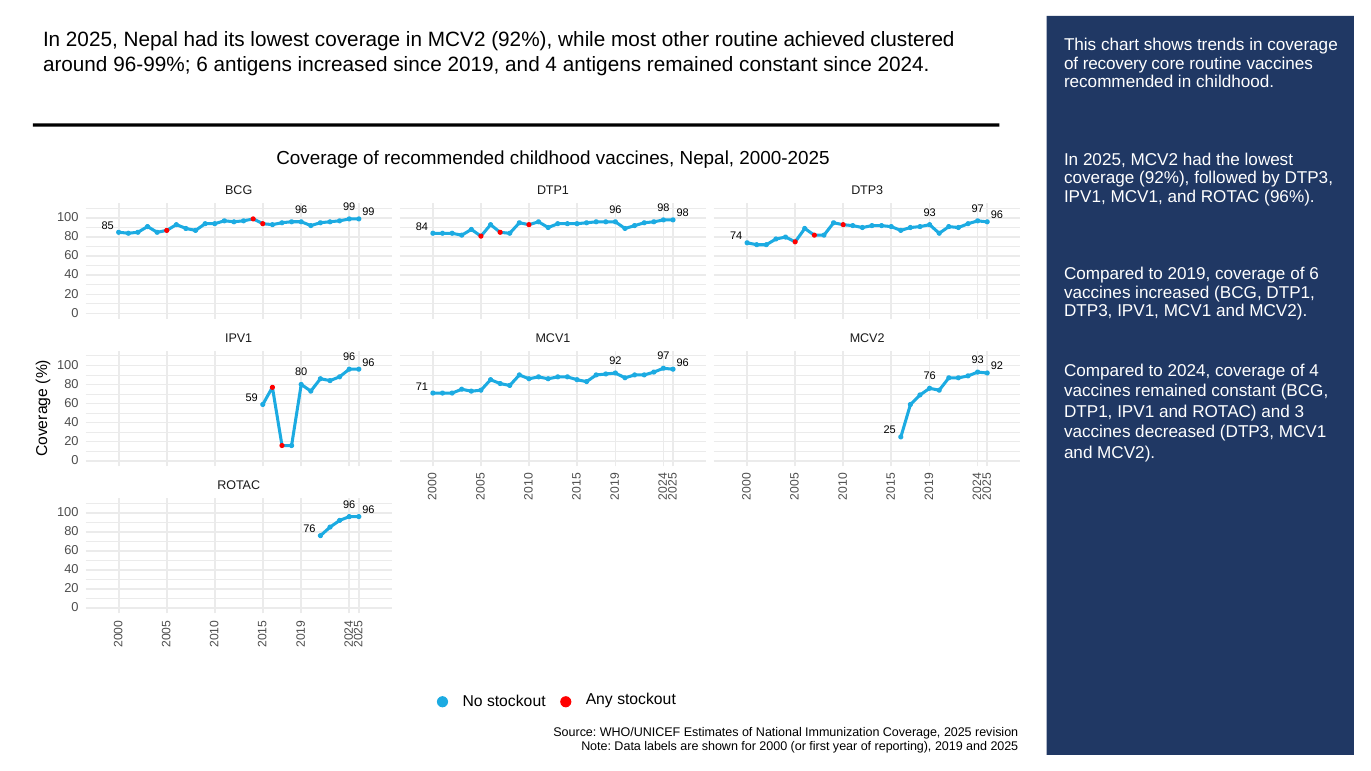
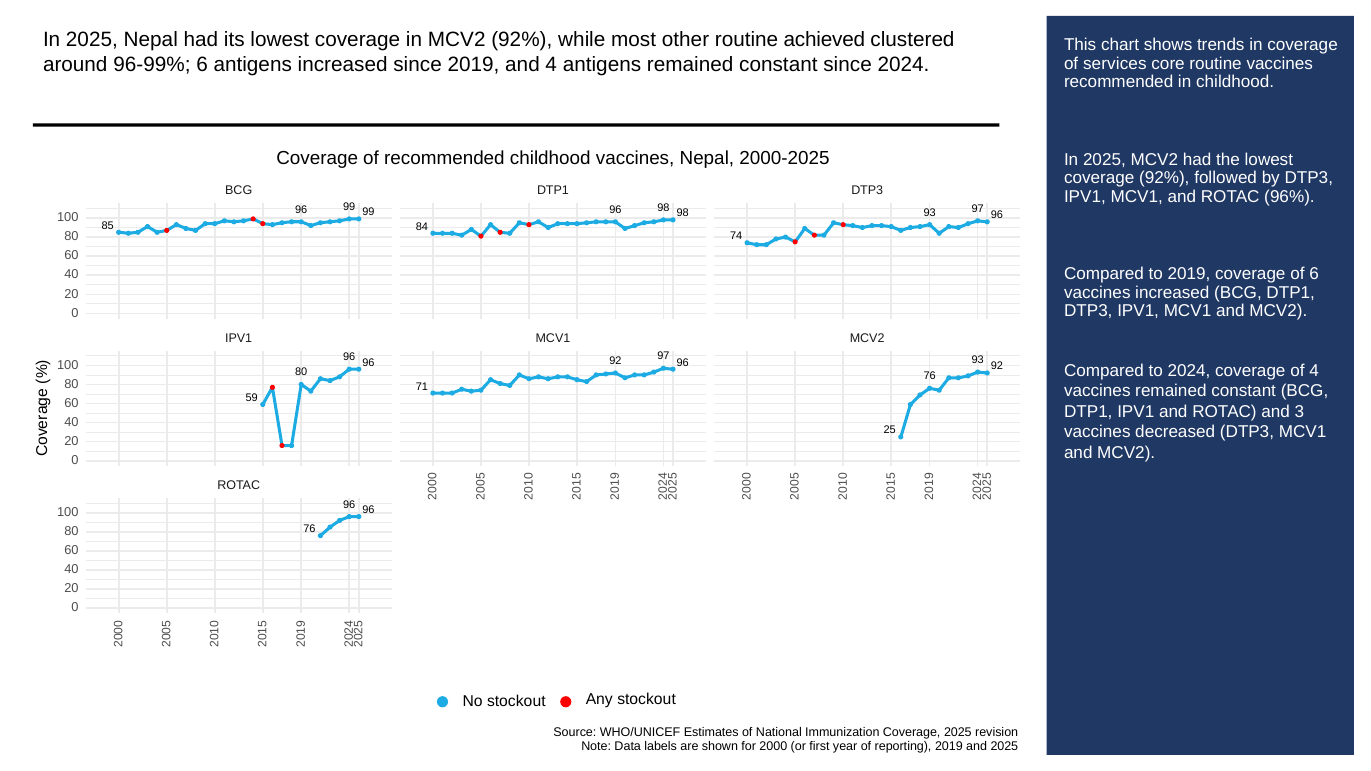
recovery: recovery -> services
